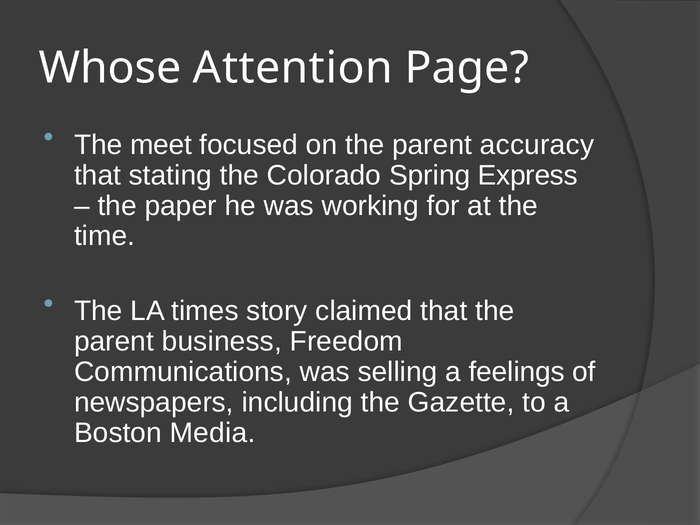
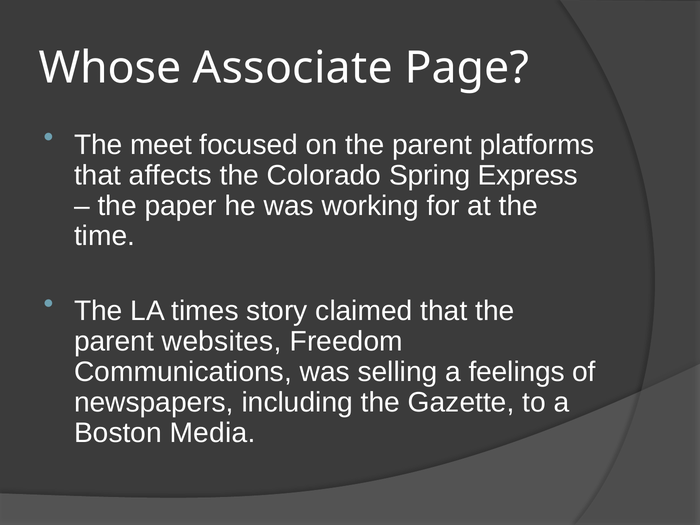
Attention: Attention -> Associate
accuracy: accuracy -> platforms
stating: stating -> affects
business: business -> websites
